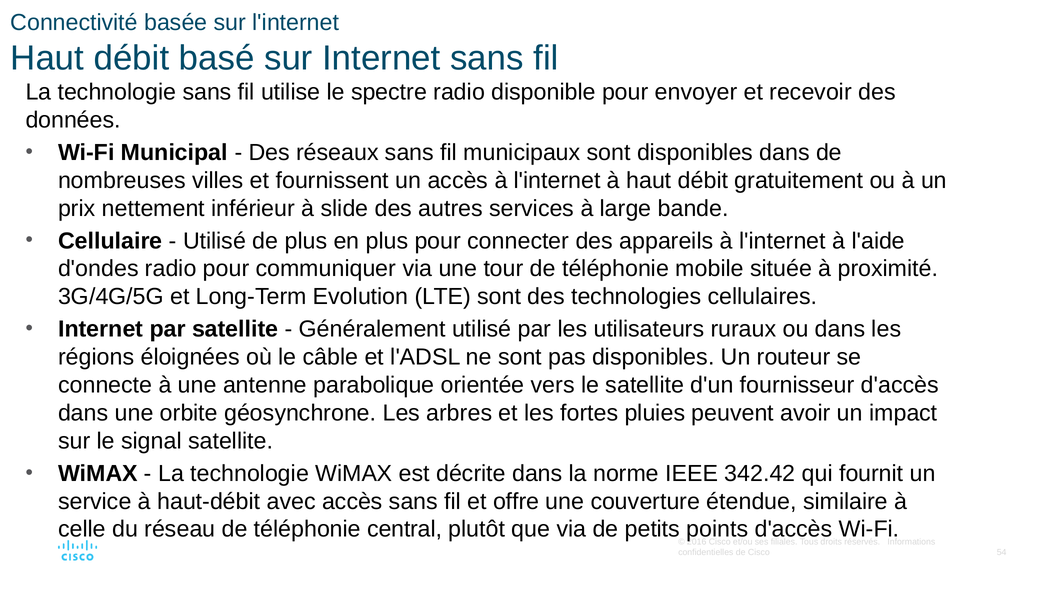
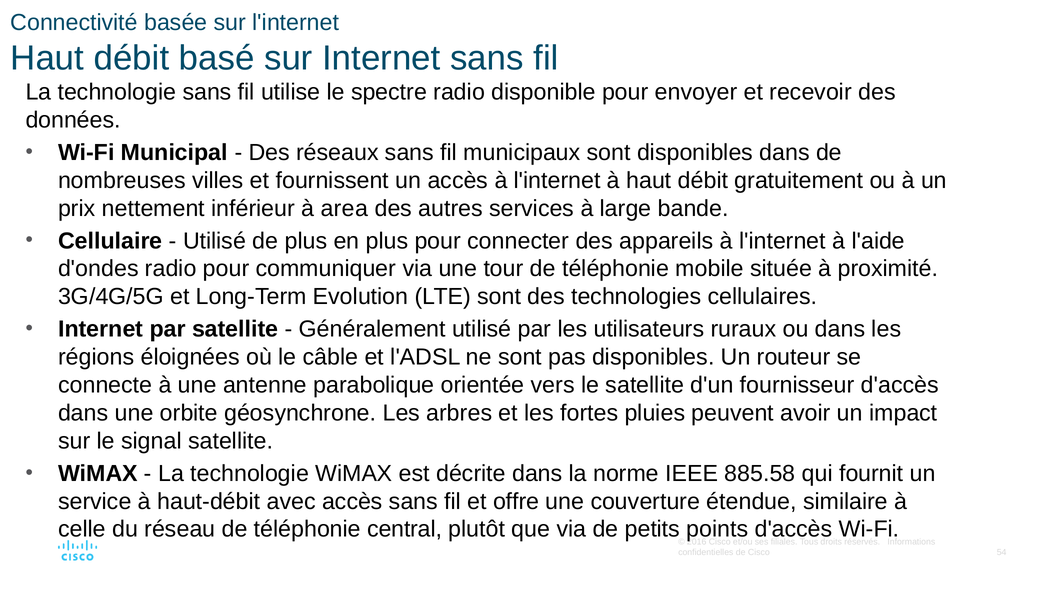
slide: slide -> area
342.42: 342.42 -> 885.58
